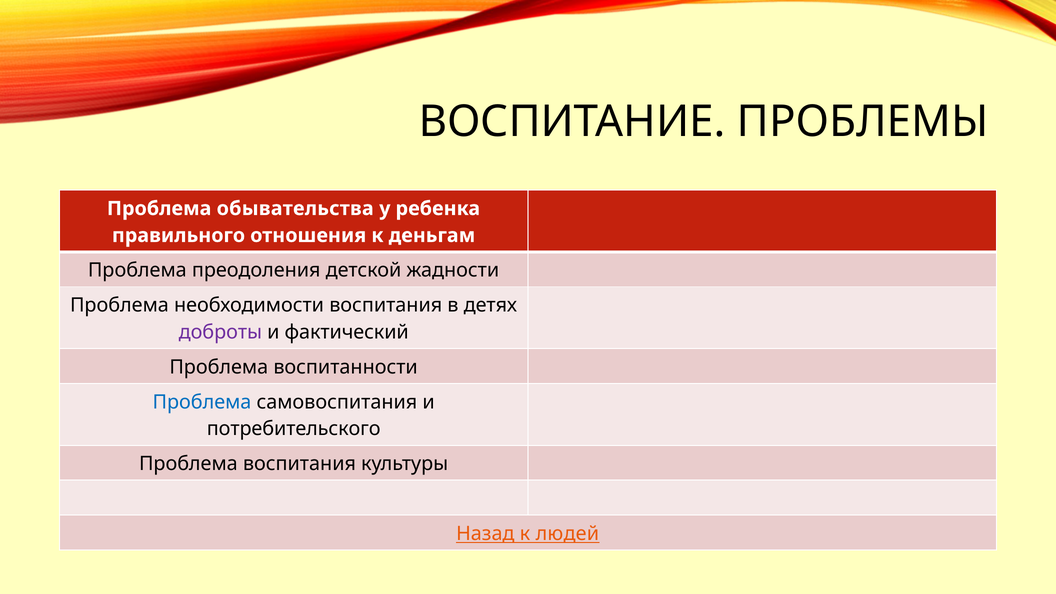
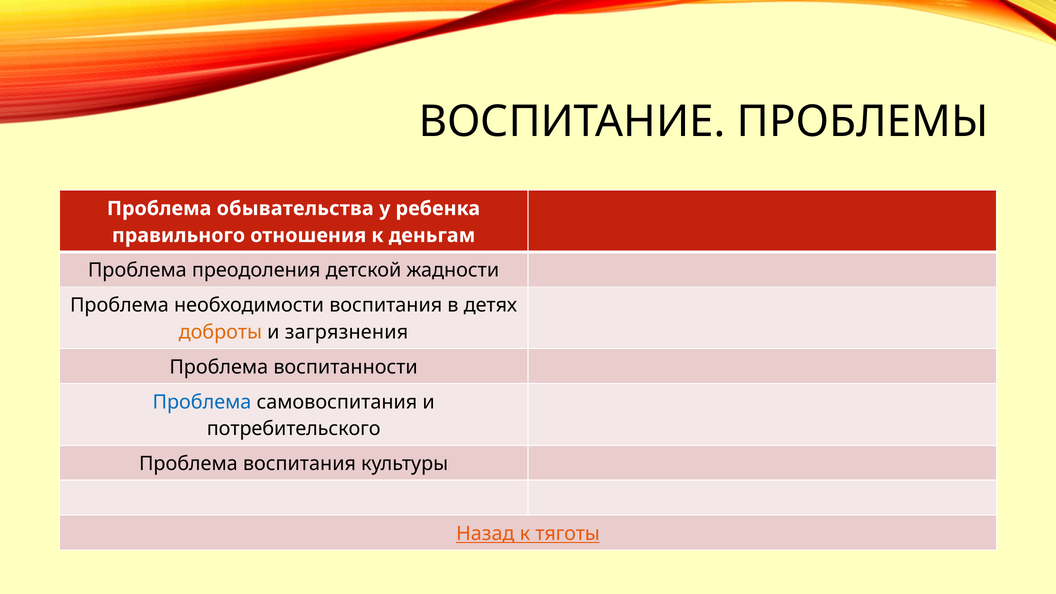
доброты colour: purple -> orange
фактический: фактический -> загрязнения
людей: людей -> тяготы
